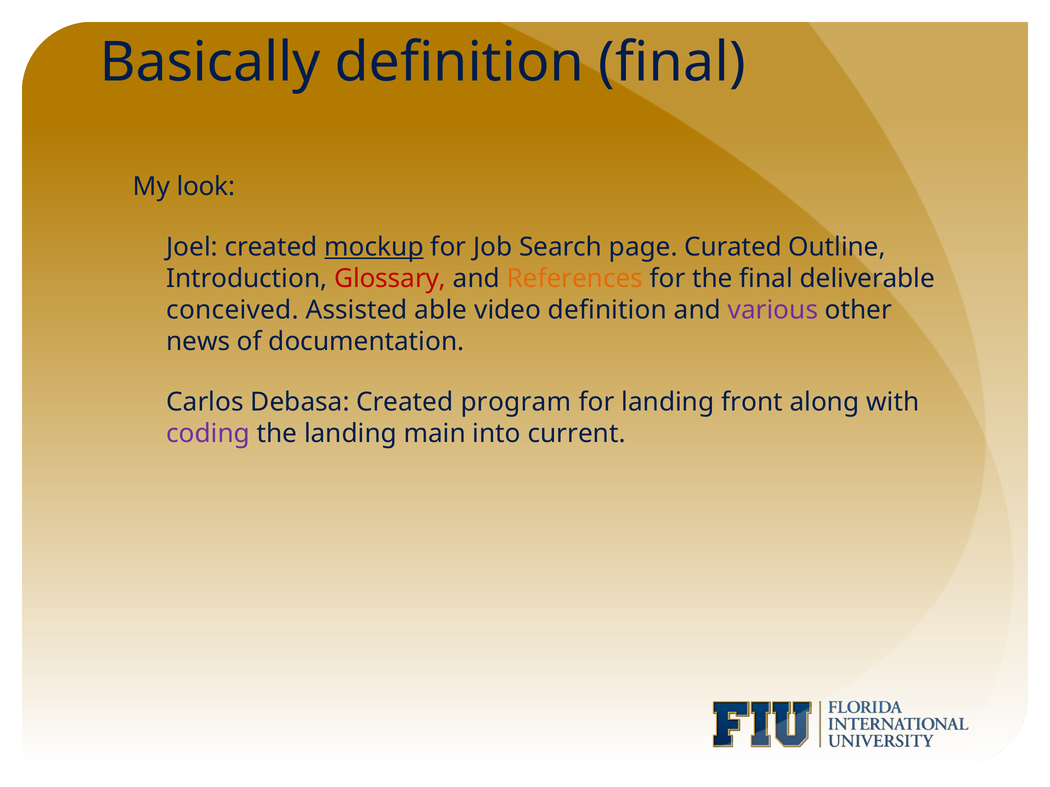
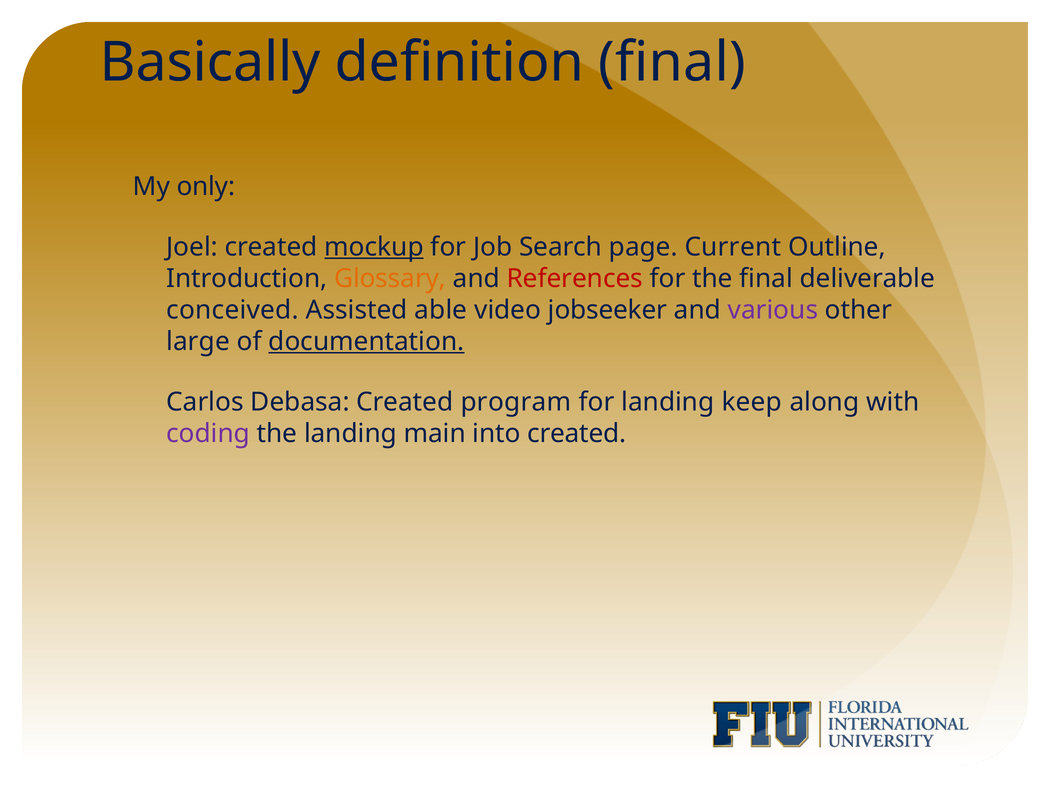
look: look -> only
Curated: Curated -> Current
Glossary colour: red -> orange
References colour: orange -> red
video definition: definition -> jobseeker
news: news -> large
documentation underline: none -> present
front: front -> keep
into current: current -> created
